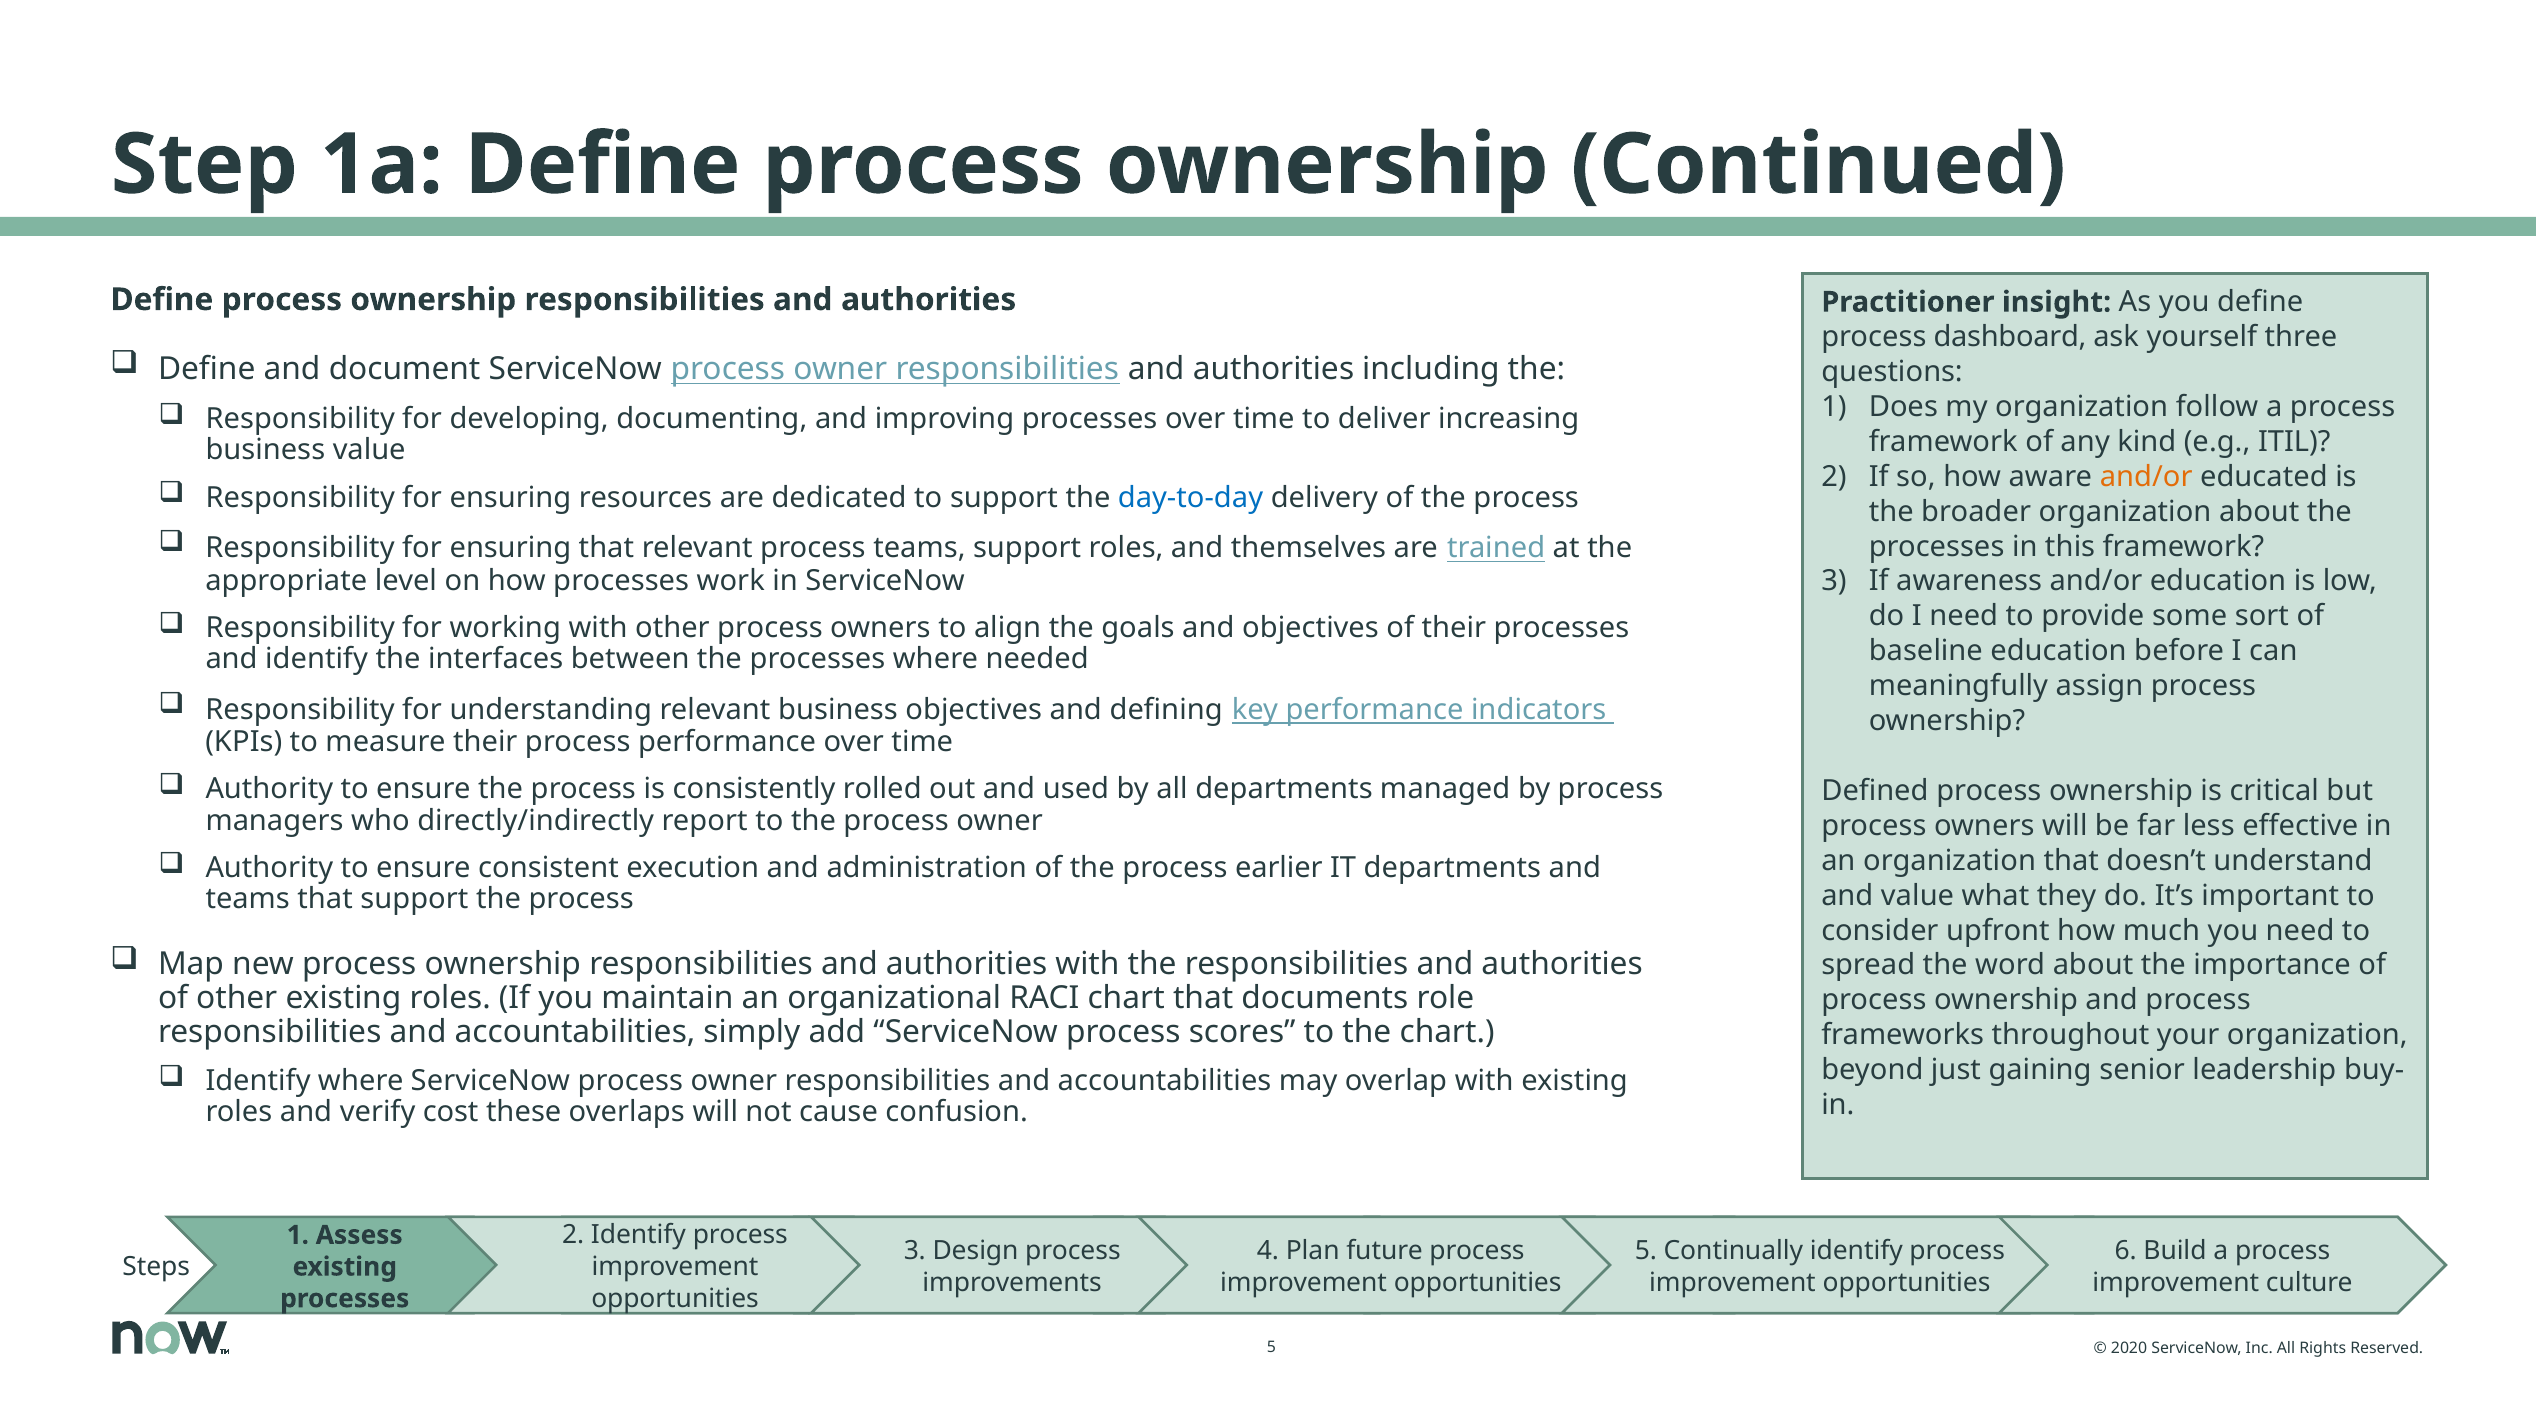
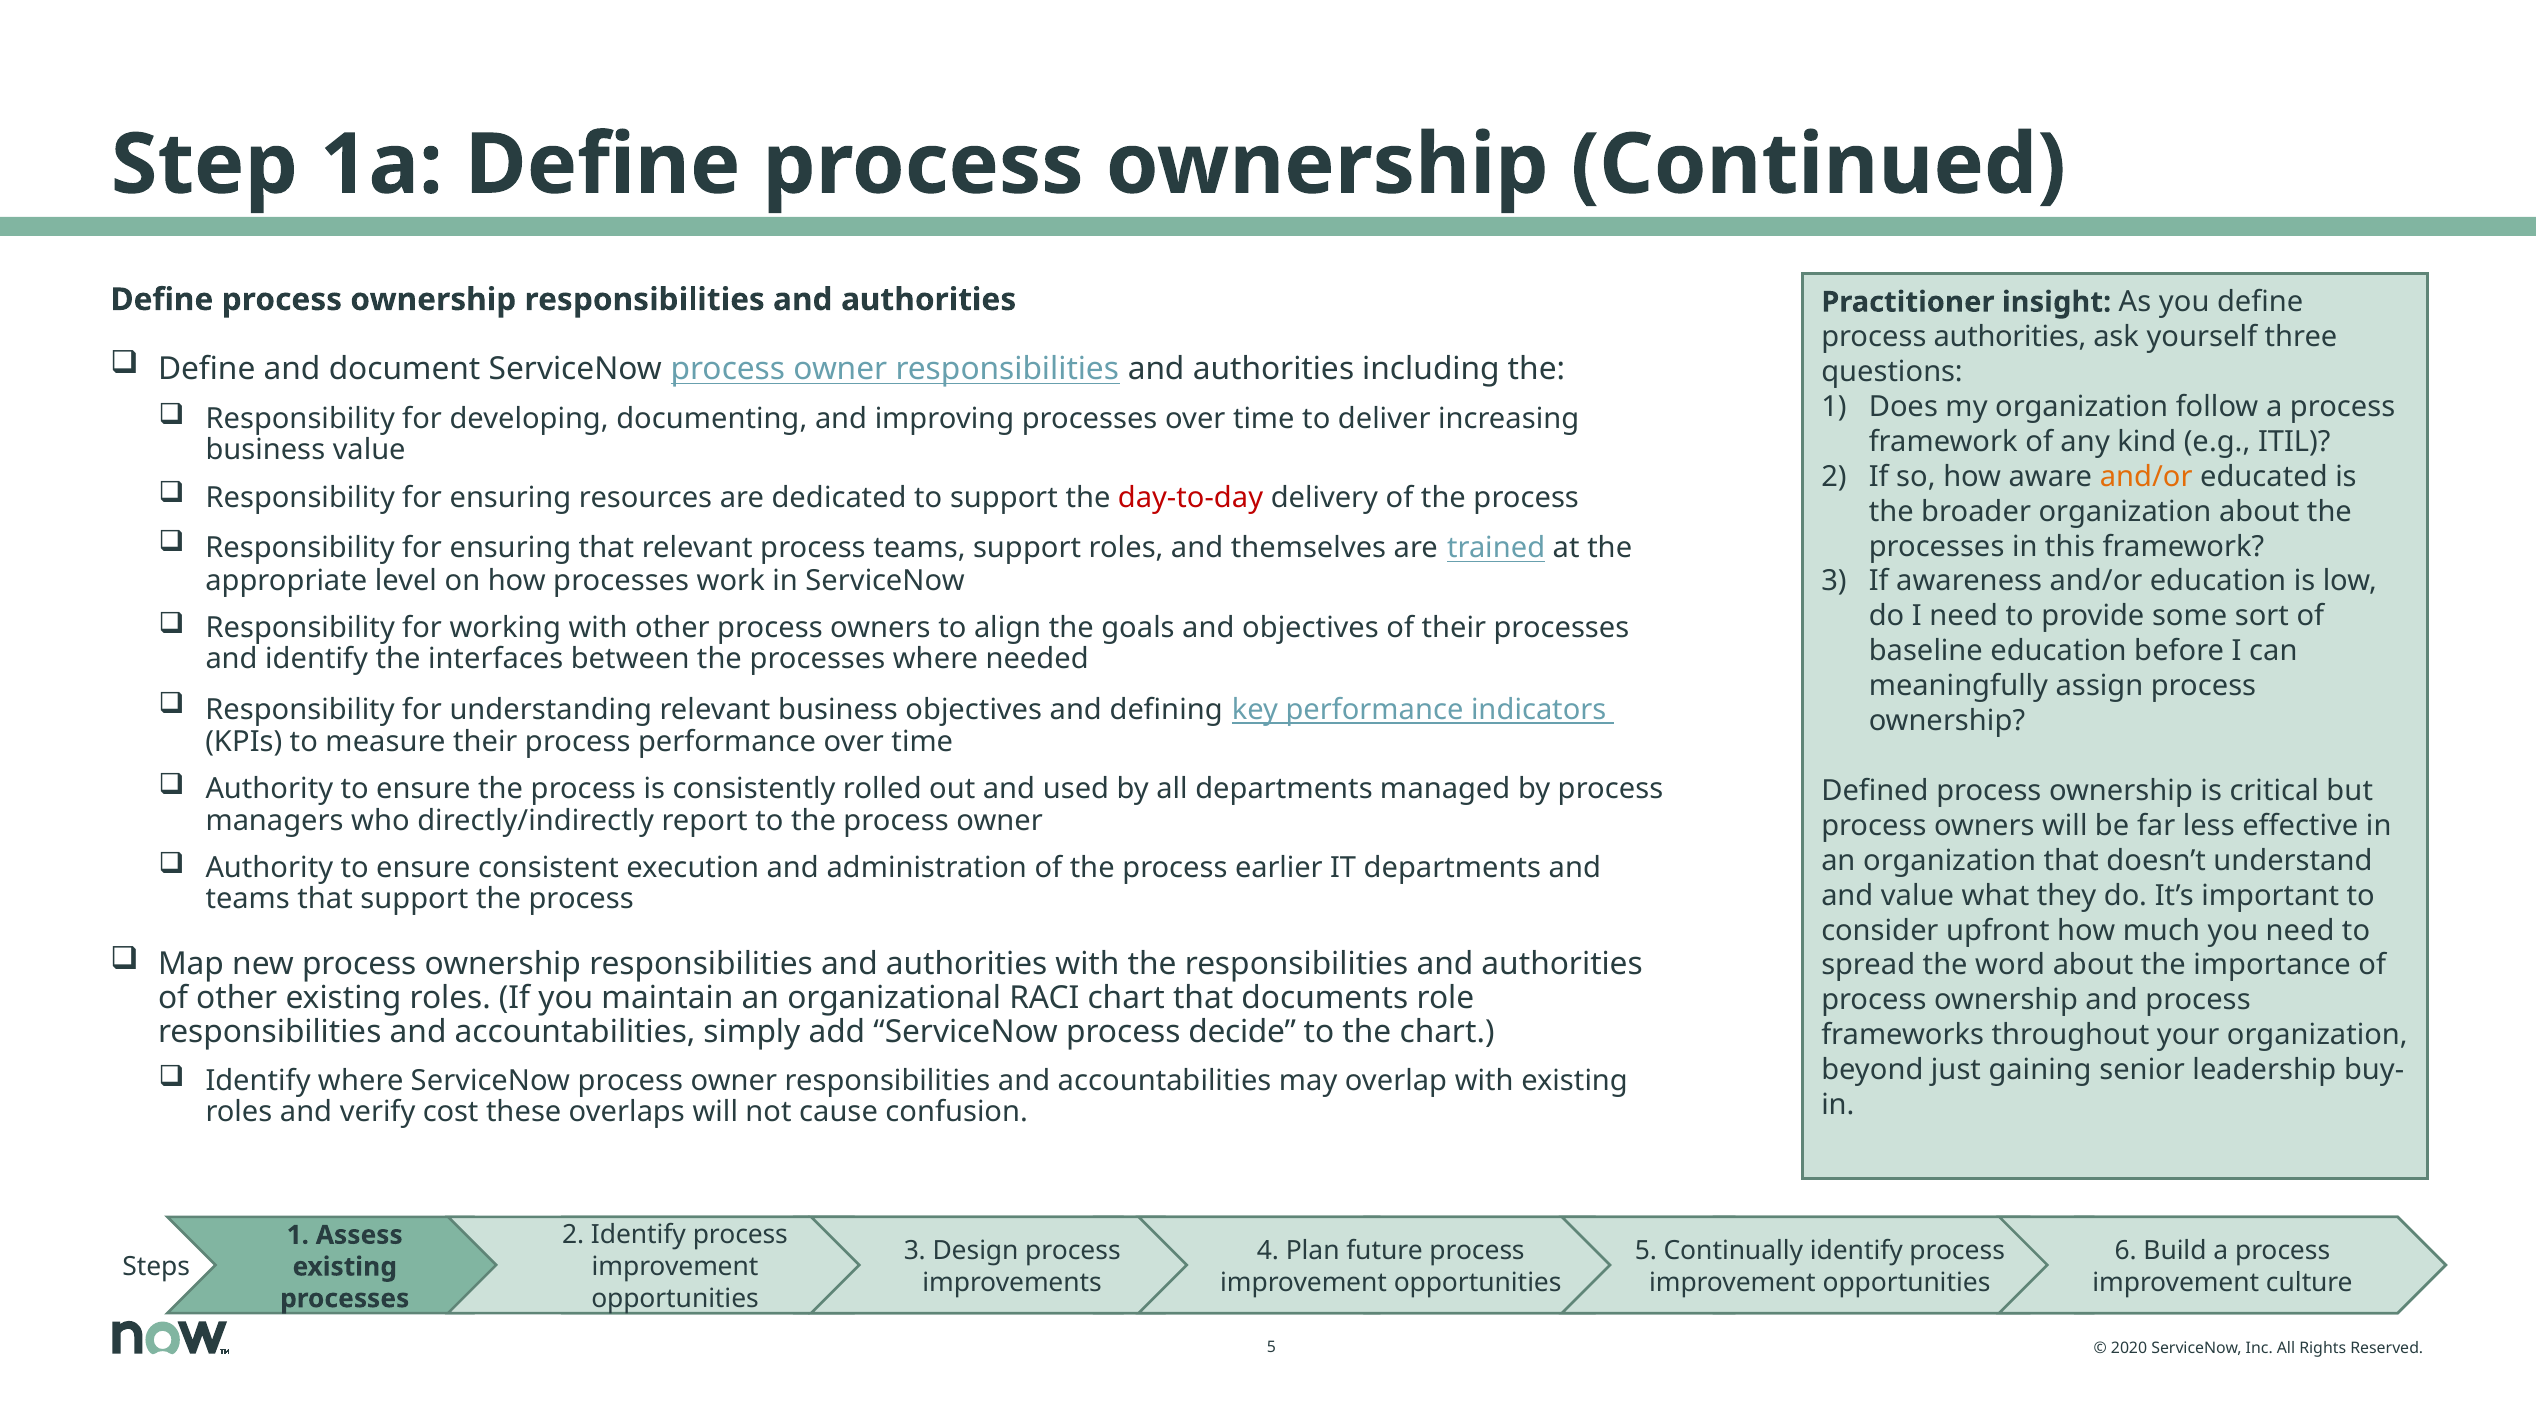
process dashboard: dashboard -> authorities
day-to-day colour: blue -> red
scores: scores -> decide
